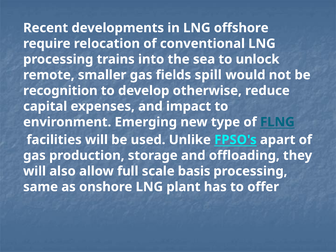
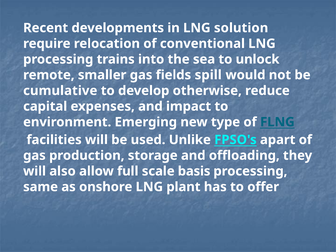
offshore: offshore -> solution
recognition: recognition -> cumulative
